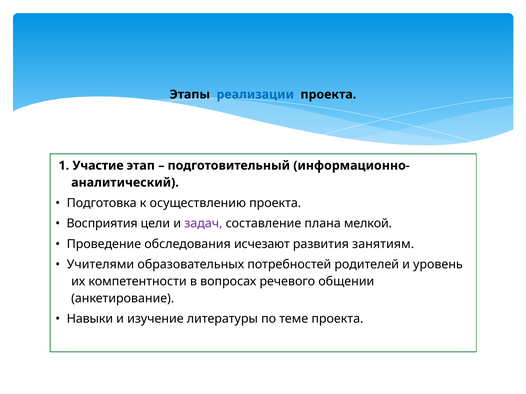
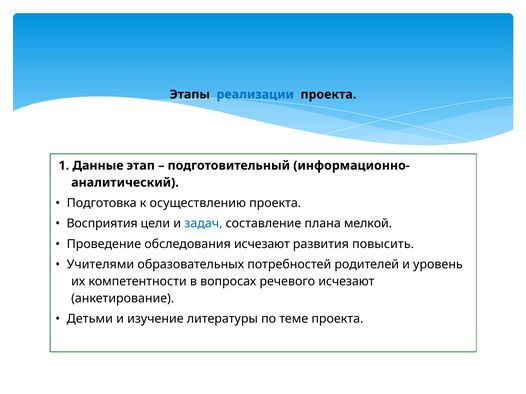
Участие: Участие -> Данные
задач colour: purple -> blue
занятиям: занятиям -> повысить
речевого общении: общении -> исчезают
Навыки: Навыки -> Детьми
